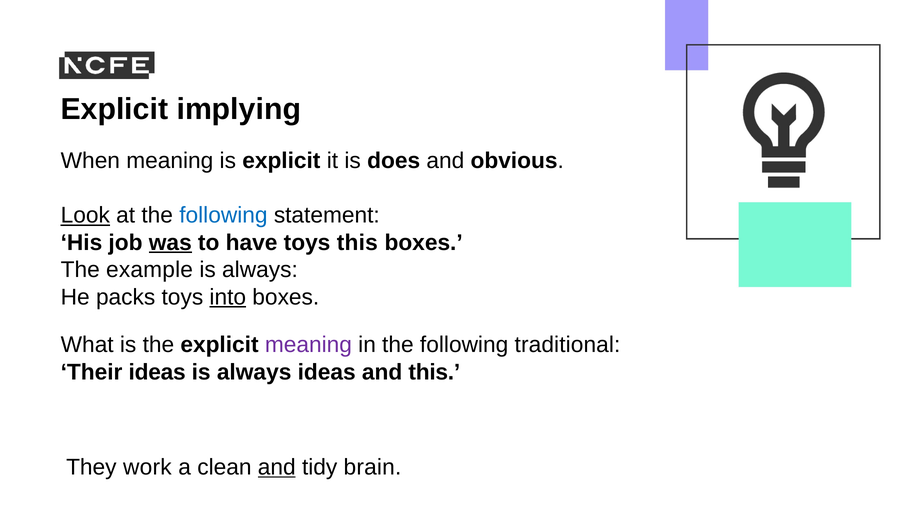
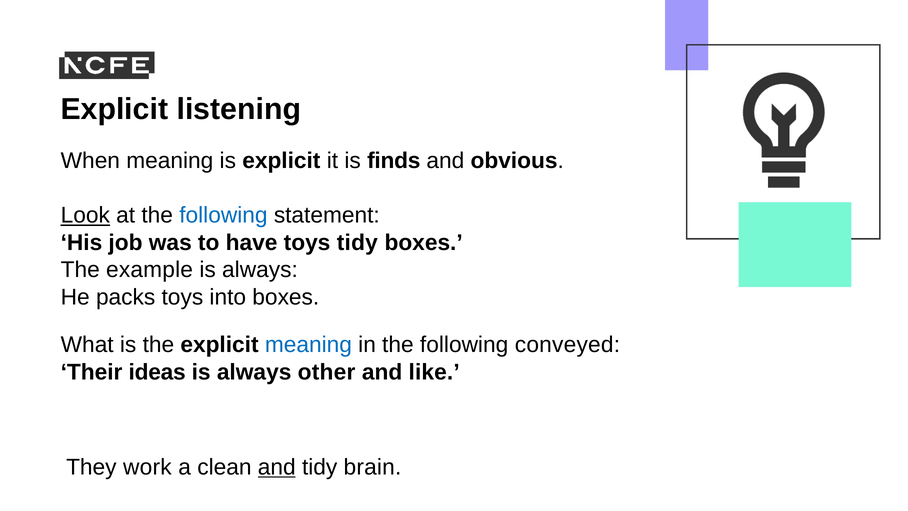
implying: implying -> listening
does: does -> finds
was underline: present -> none
toys this: this -> tidy
into underline: present -> none
meaning at (308, 345) colour: purple -> blue
traditional: traditional -> conveyed
always ideas: ideas -> other
and this: this -> like
